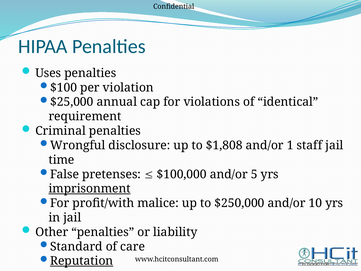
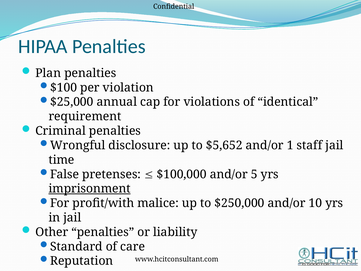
Uses: Uses -> Plan
$1,808: $1,808 -> $5,652
Reputation underline: present -> none
